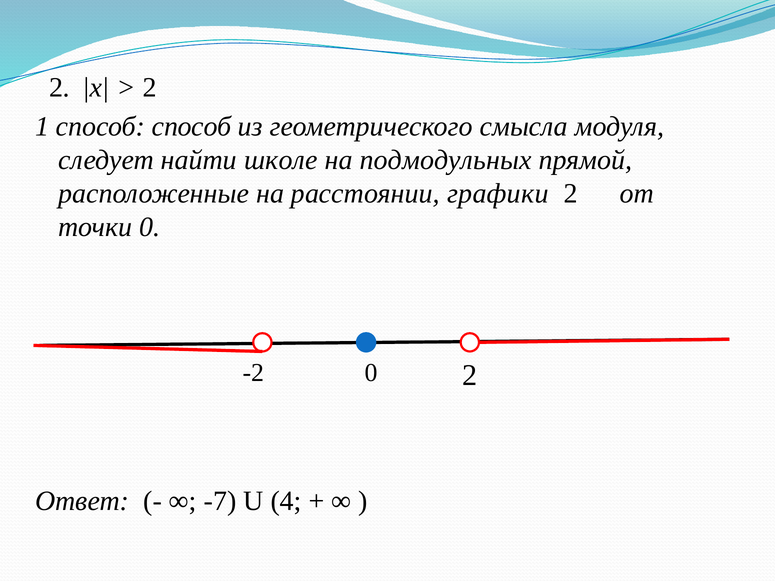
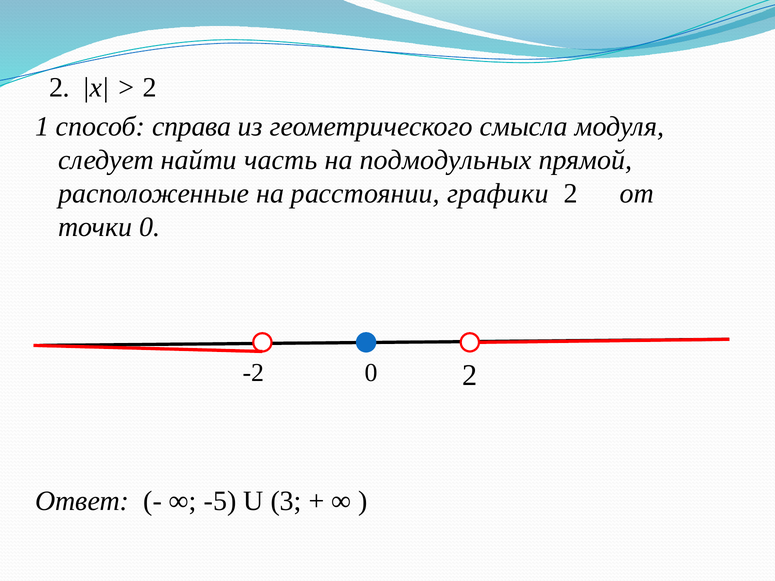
способ способ: способ -> справа
школе: школе -> часть
-7: -7 -> -5
4: 4 -> 3
